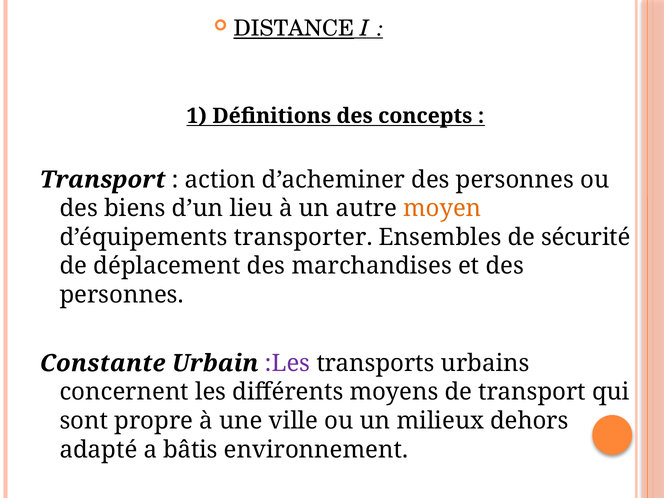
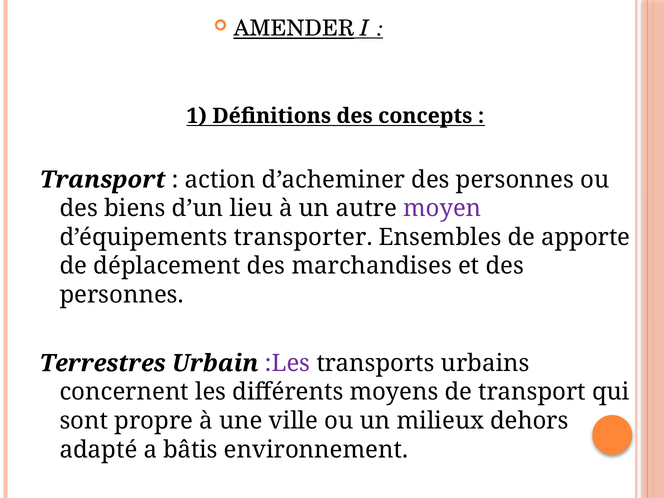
DISTANCE: DISTANCE -> AMENDER
moyen colour: orange -> purple
sécurité: sécurité -> apporte
Constante: Constante -> Terrestres
